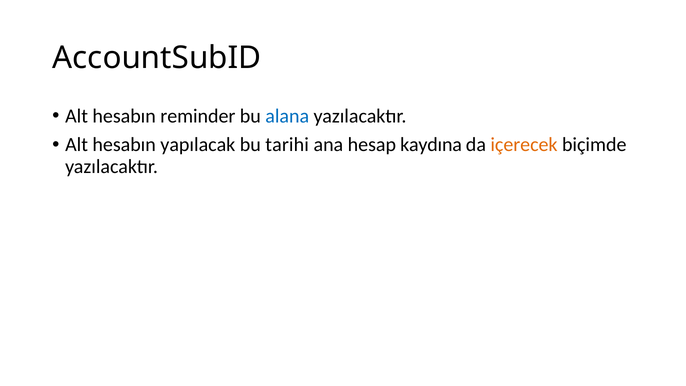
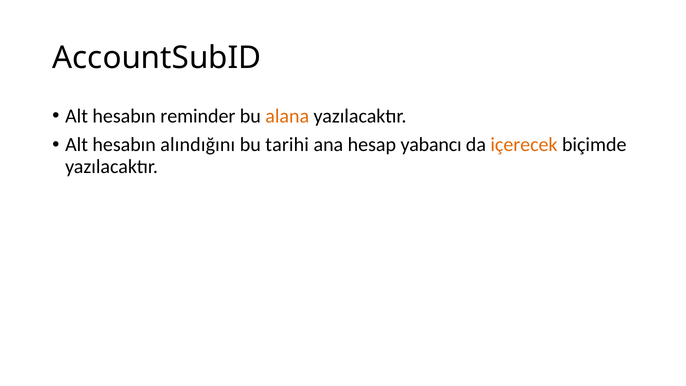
alana colour: blue -> orange
yapılacak: yapılacak -> alındığını
kaydına: kaydına -> yabancı
